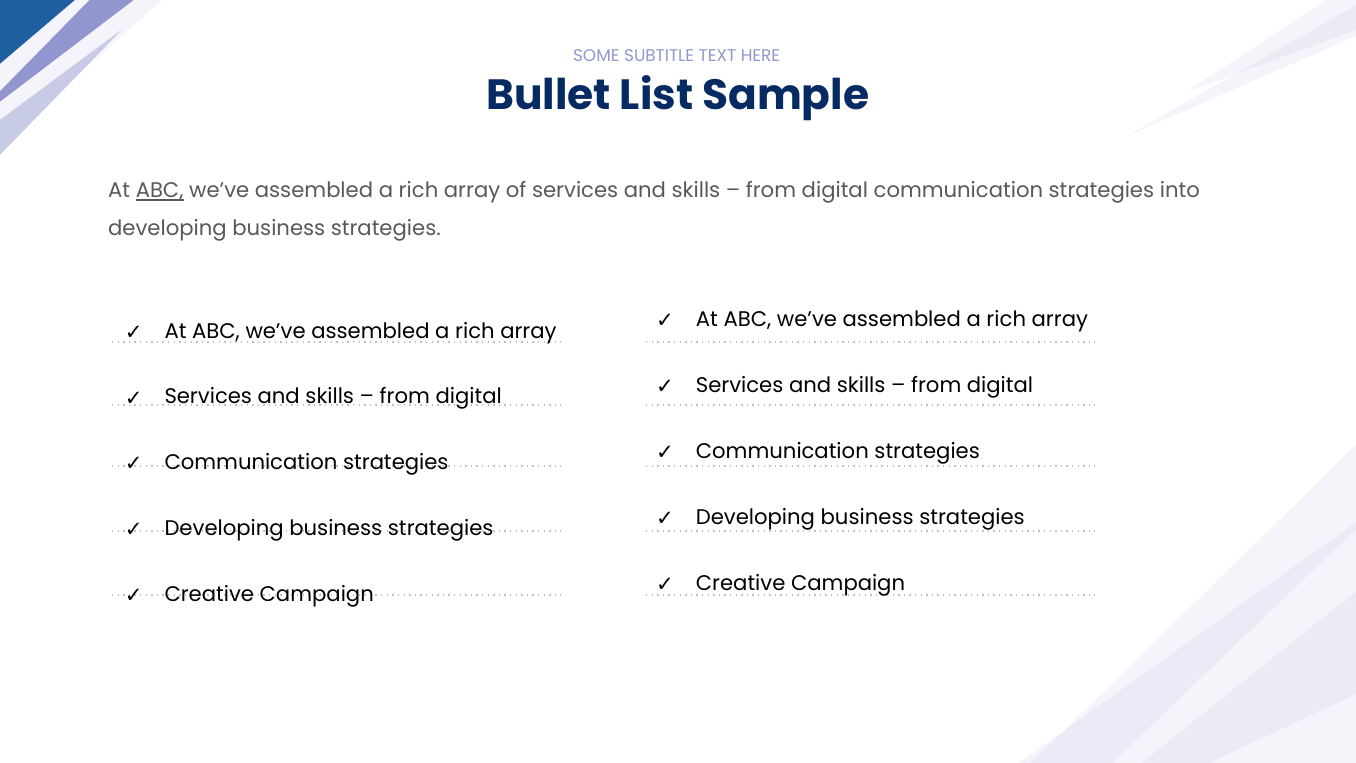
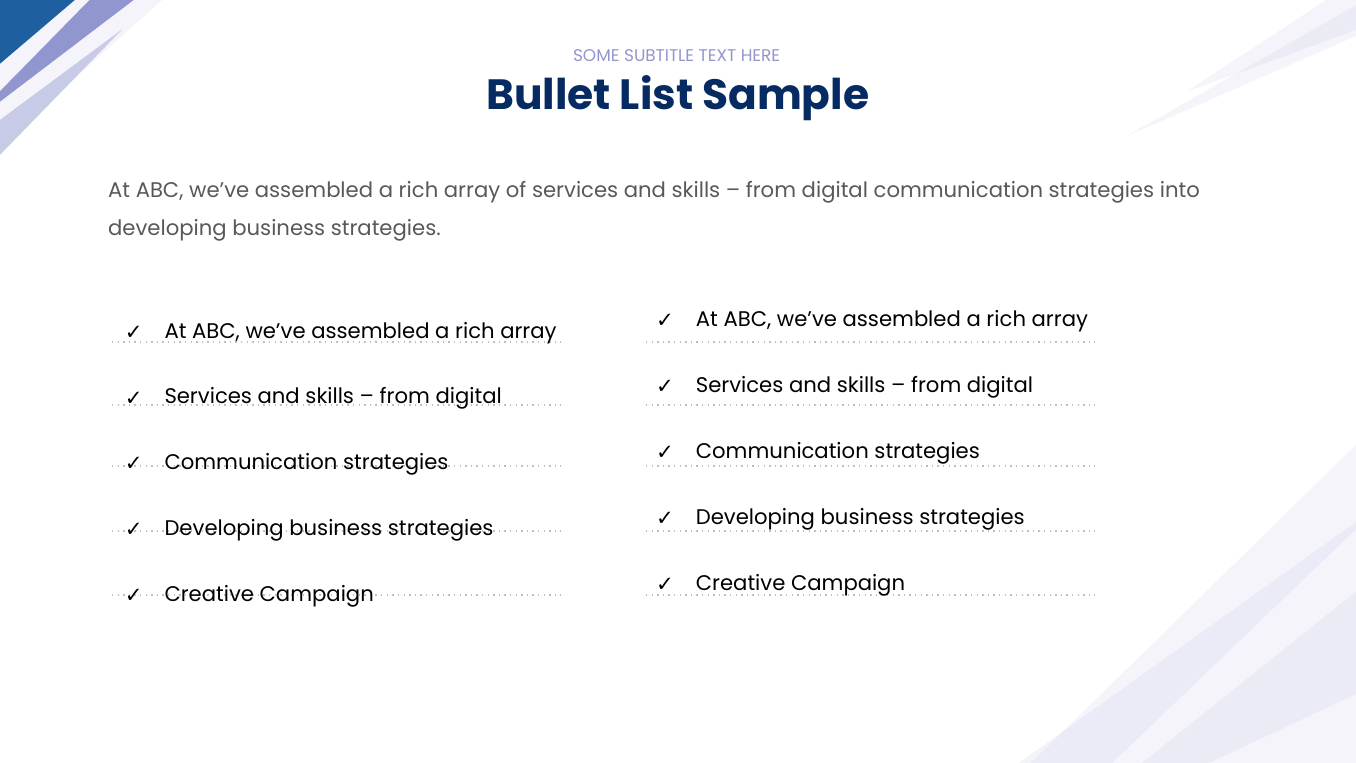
ABC at (160, 191) underline: present -> none
